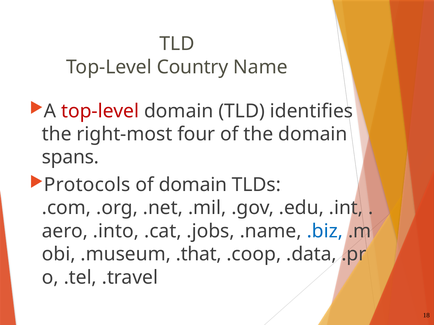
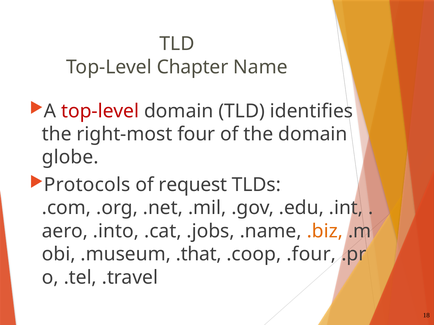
Country: Country -> Chapter
spans: spans -> globe
of domain: domain -> request
.biz colour: blue -> orange
.data: .data -> .four
